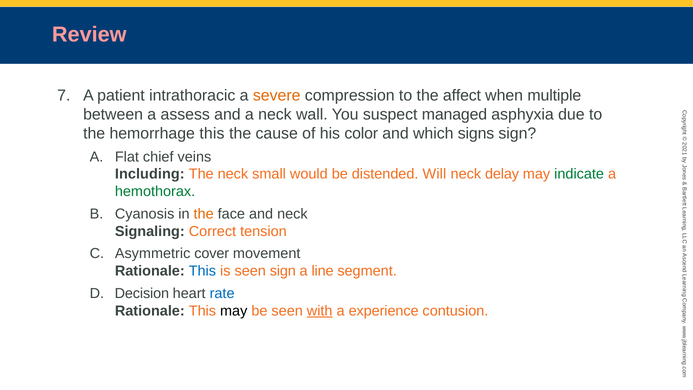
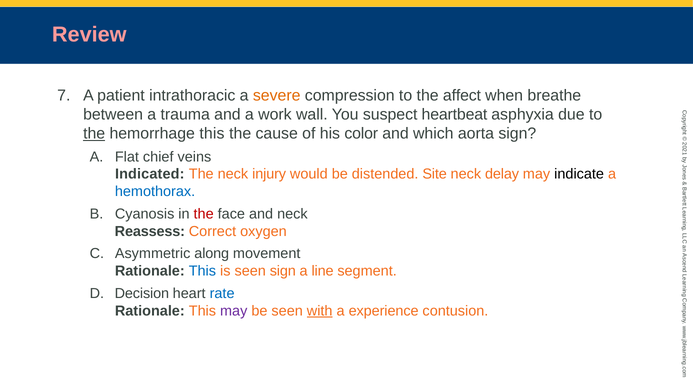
multiple: multiple -> breathe
assess: assess -> trauma
a neck: neck -> work
managed: managed -> heartbeat
the at (94, 134) underline: none -> present
signs: signs -> aorta
Including: Including -> Indicated
small: small -> injury
Will: Will -> Site
indicate colour: green -> black
hemothorax colour: green -> blue
the at (204, 214) colour: orange -> red
Signaling: Signaling -> Reassess
tension: tension -> oxygen
cover: cover -> along
may at (234, 311) colour: black -> purple
